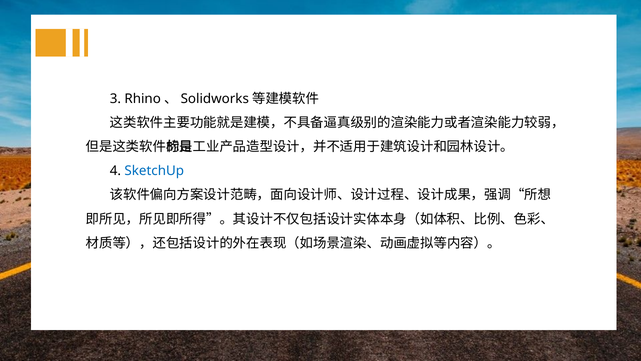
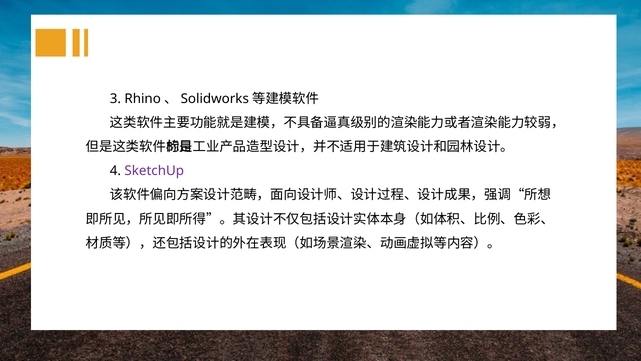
SketchUp colour: blue -> purple
